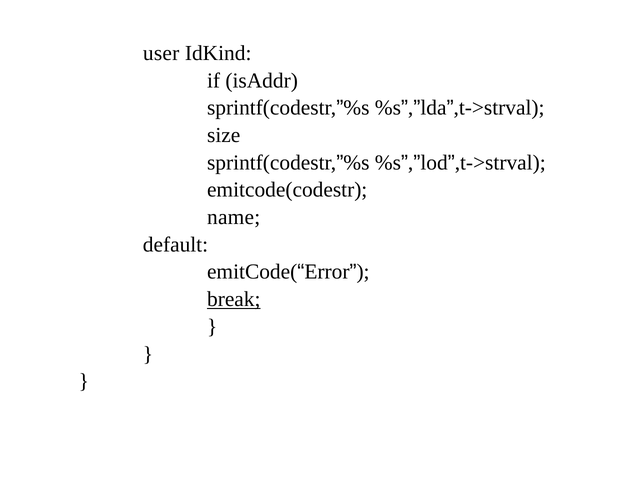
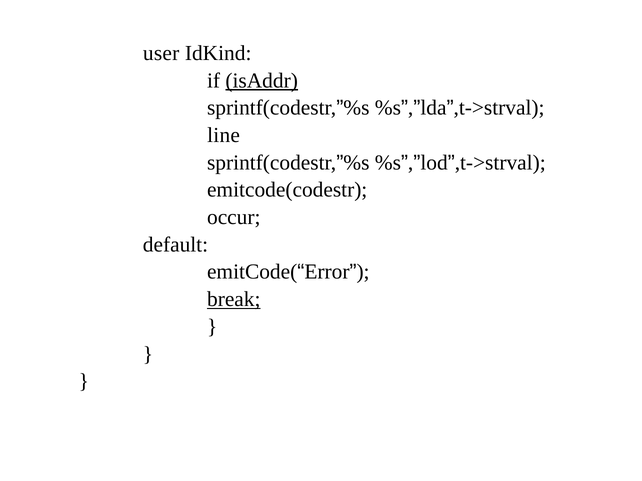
isAddr underline: none -> present
size: size -> line
name: name -> occur
